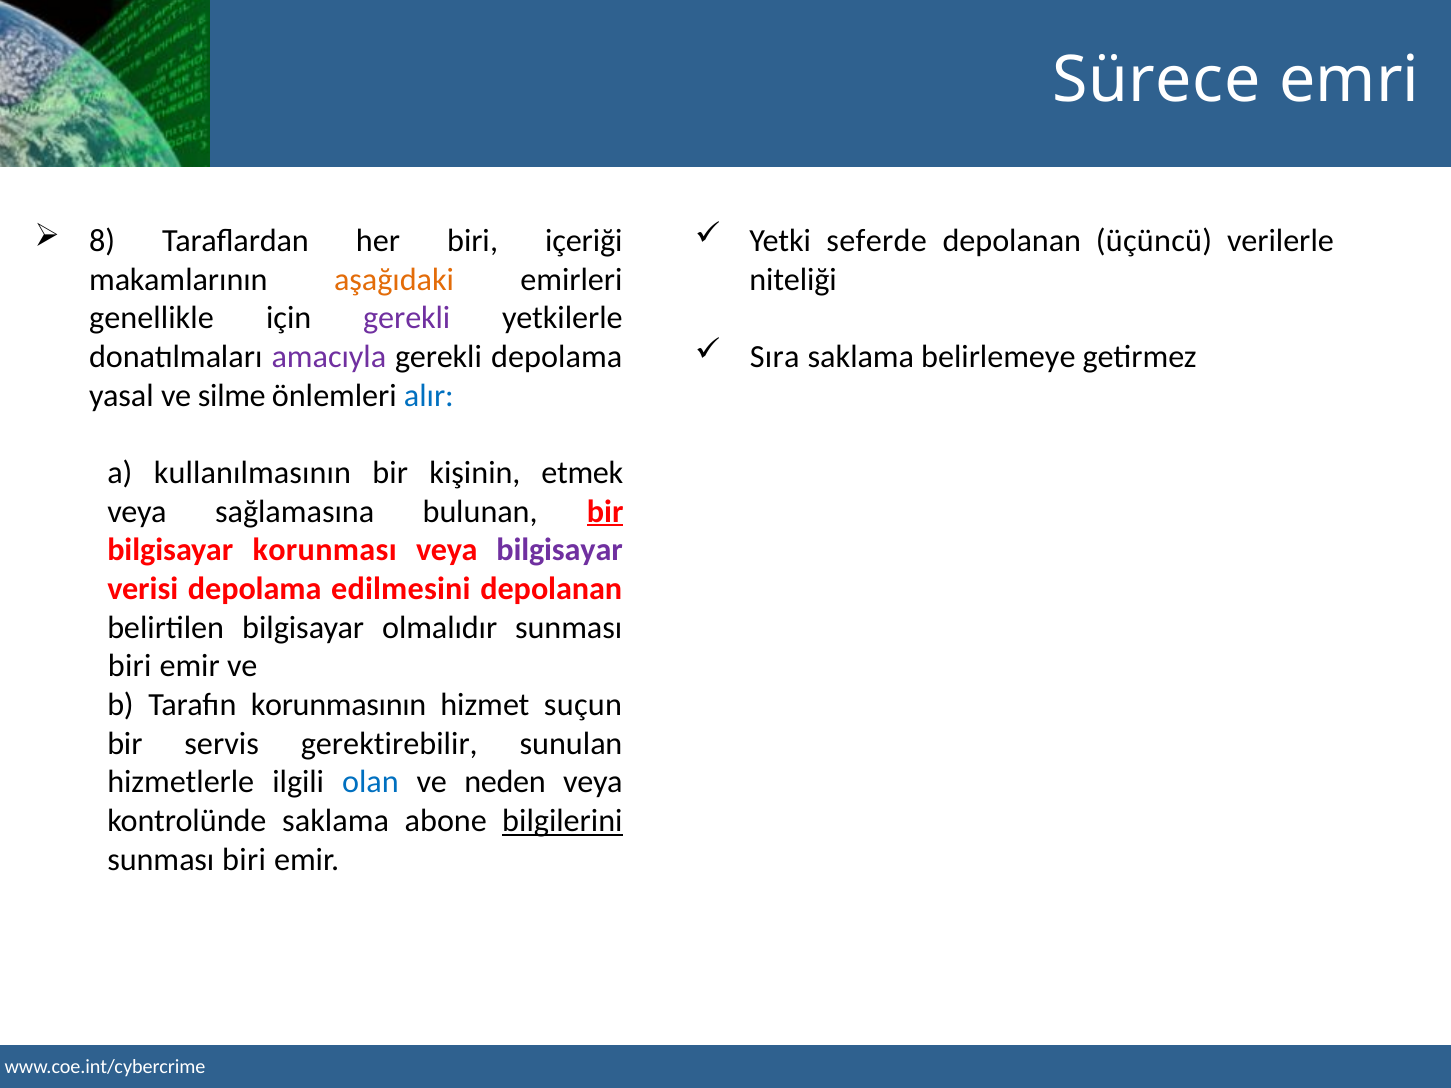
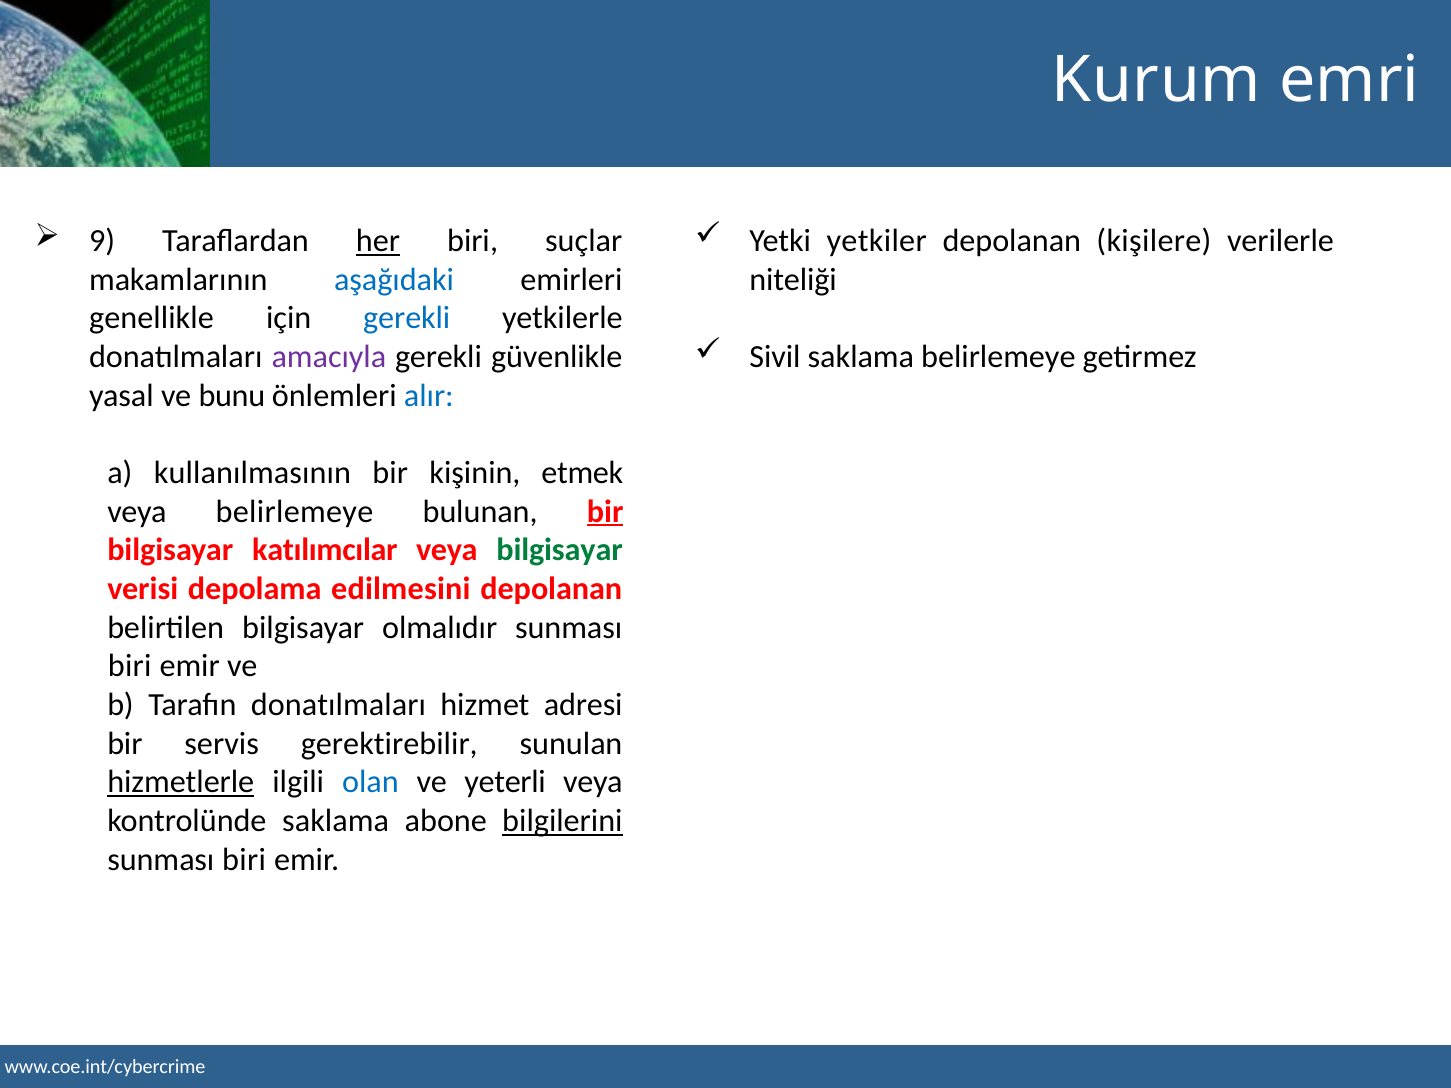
Sürece: Sürece -> Kurum
seferde: seferde -> yetkiler
üçüncü: üçüncü -> kişilere
8: 8 -> 9
her underline: none -> present
içeriği: içeriği -> suçlar
aşağıdaki colour: orange -> blue
gerekli at (407, 318) colour: purple -> blue
Sıra: Sıra -> Sivil
gerekli depolama: depolama -> güvenlikle
silme: silme -> bunu
veya sağlamasına: sağlamasına -> belirlemeye
korunması: korunması -> katılımcılar
bilgisayar at (560, 550) colour: purple -> green
Tarafın korunmasının: korunmasının -> donatılmaları
suçun: suçun -> adresi
hizmetlerle underline: none -> present
neden: neden -> yeterli
